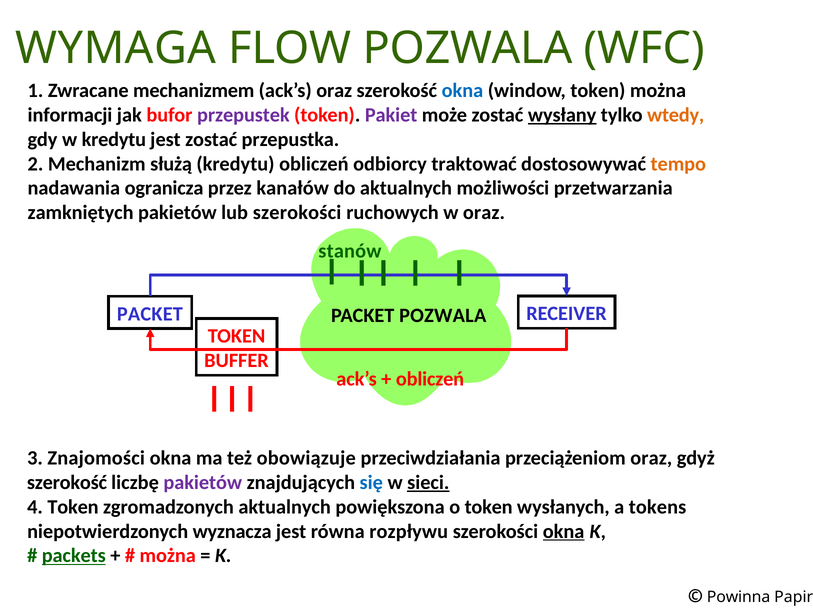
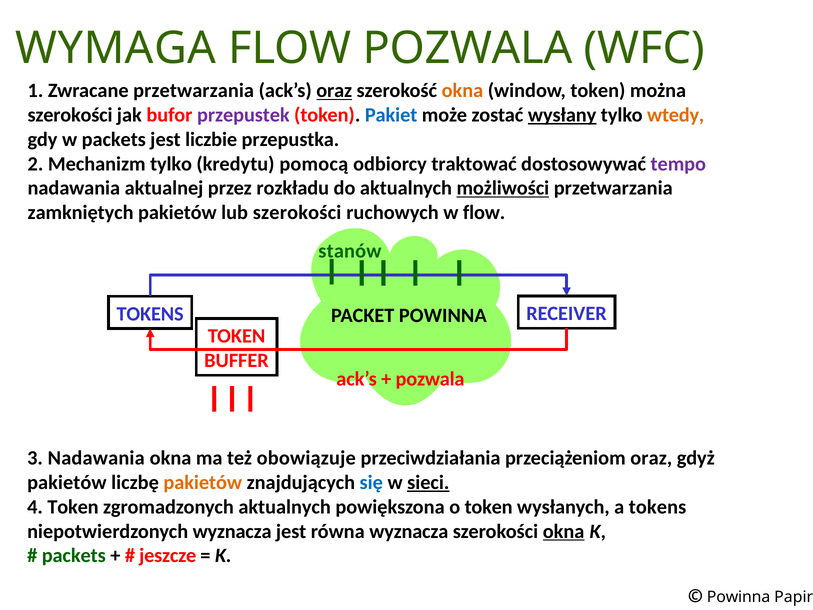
Zwracane mechanizmem: mechanizmem -> przetwarzania
oraz at (334, 91) underline: none -> present
okna at (462, 91) colour: blue -> orange
informacji at (70, 115): informacji -> szerokości
Pakiet colour: purple -> blue
w kredytu: kredytu -> packets
jest zostać: zostać -> liczbie
Mechanizm służą: służą -> tylko
kredytu obliczeń: obliczeń -> pomocą
tempo colour: orange -> purple
ogranicza: ogranicza -> aktualnej
kanałów: kanałów -> rozkładu
możliwości underline: none -> present
w oraz: oraz -> flow
PACKET at (150, 314): PACKET -> TOKENS
PACKET POZWALA: POZWALA -> POWINNA
obliczeń at (430, 379): obliczeń -> pozwala
3 Znajomości: Znajomości -> Nadawania
szerokość at (67, 482): szerokość -> pakietów
pakietów at (203, 482) colour: purple -> orange
równa rozpływu: rozpływu -> wyznacza
packets at (74, 555) underline: present -> none
można at (168, 555): można -> jeszcze
